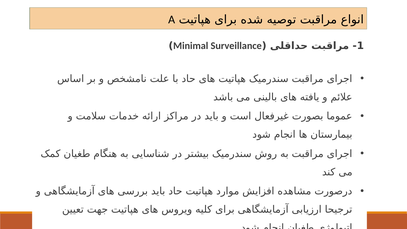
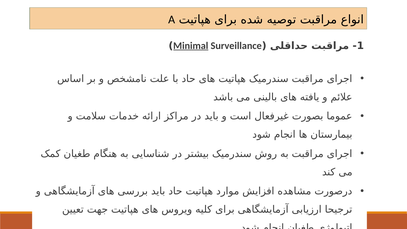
Minimal underline: none -> present
